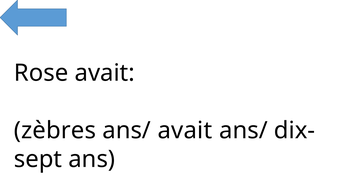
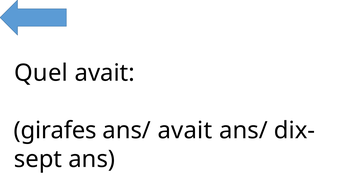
Rose: Rose -> Quel
zèbres: zèbres -> girafes
